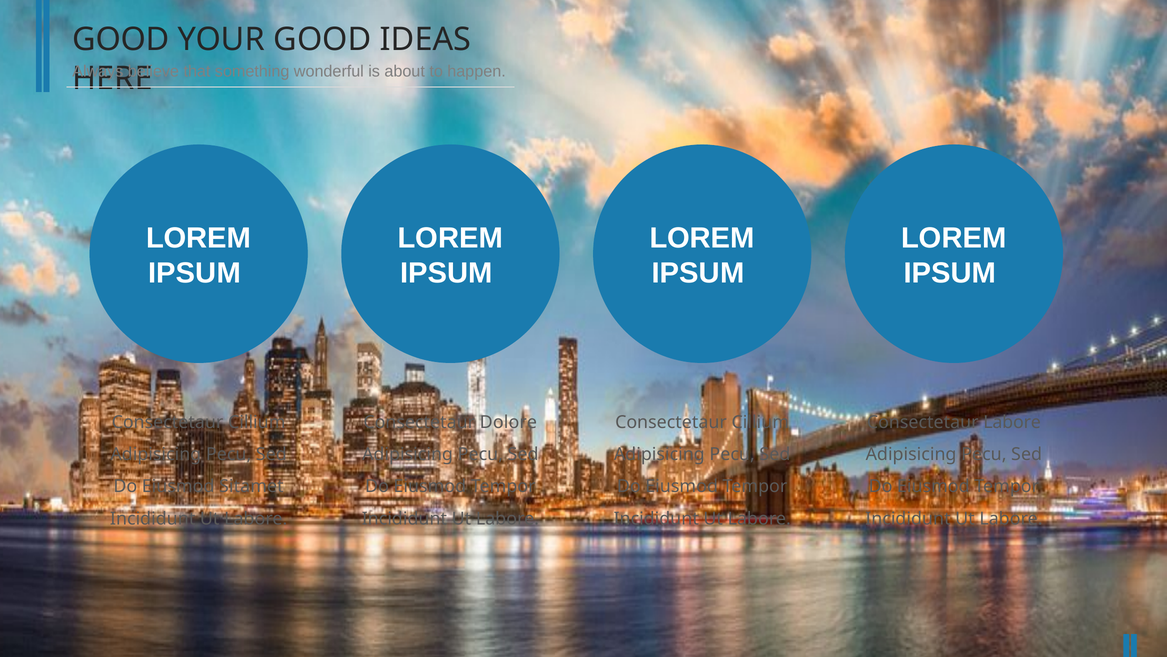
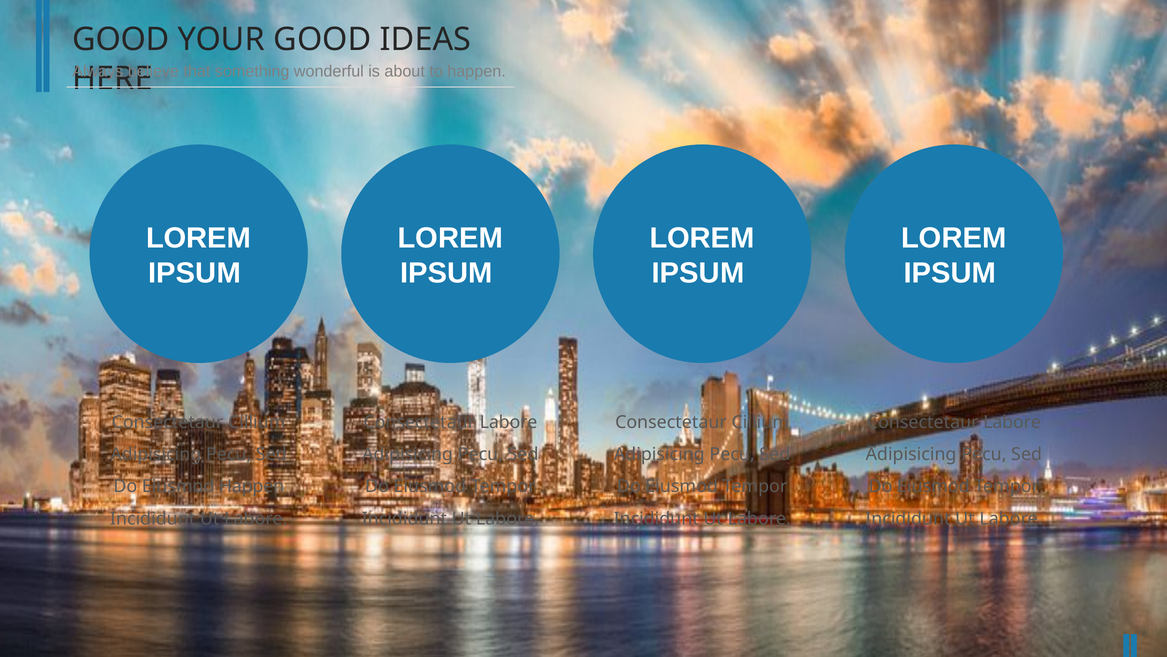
Dolore at (508, 422): Dolore -> Labore
Eiusmod Sitamet: Sitamet -> Happen
